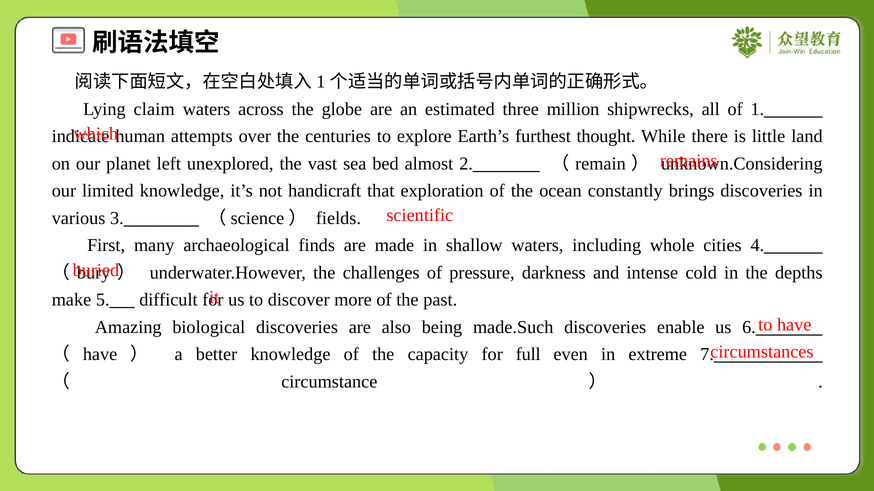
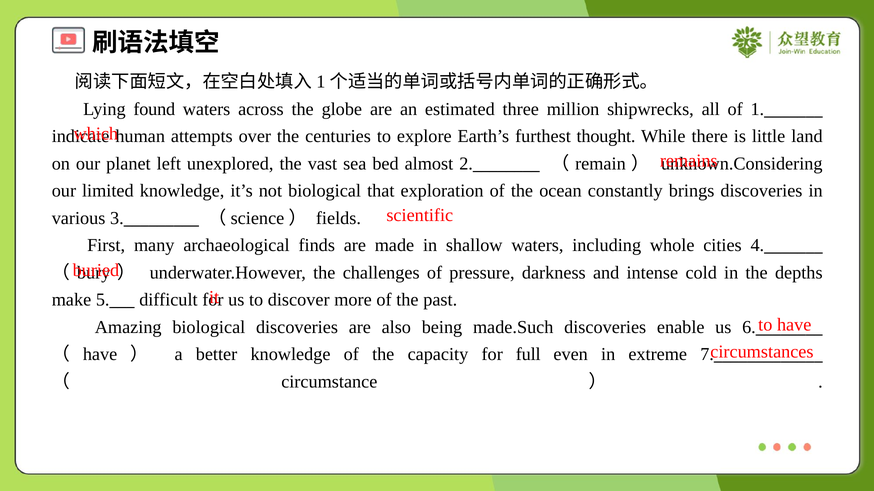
claim: claim -> found
not handicraft: handicraft -> biological
